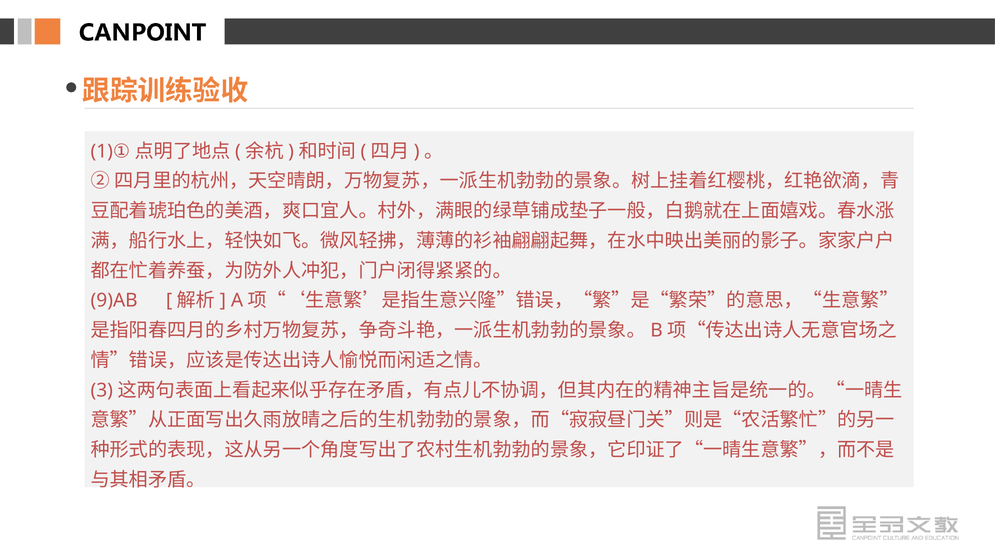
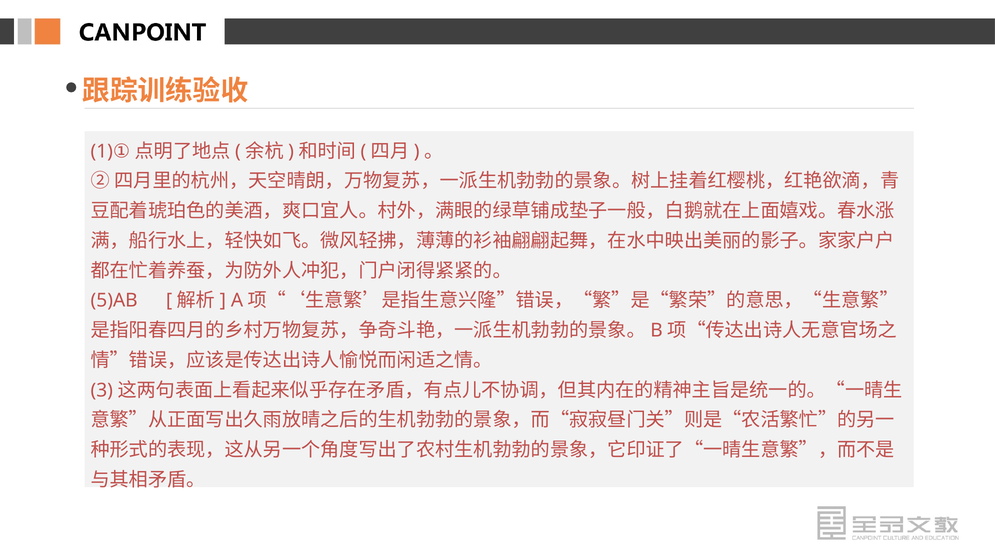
9)AB: 9)AB -> 5)AB
